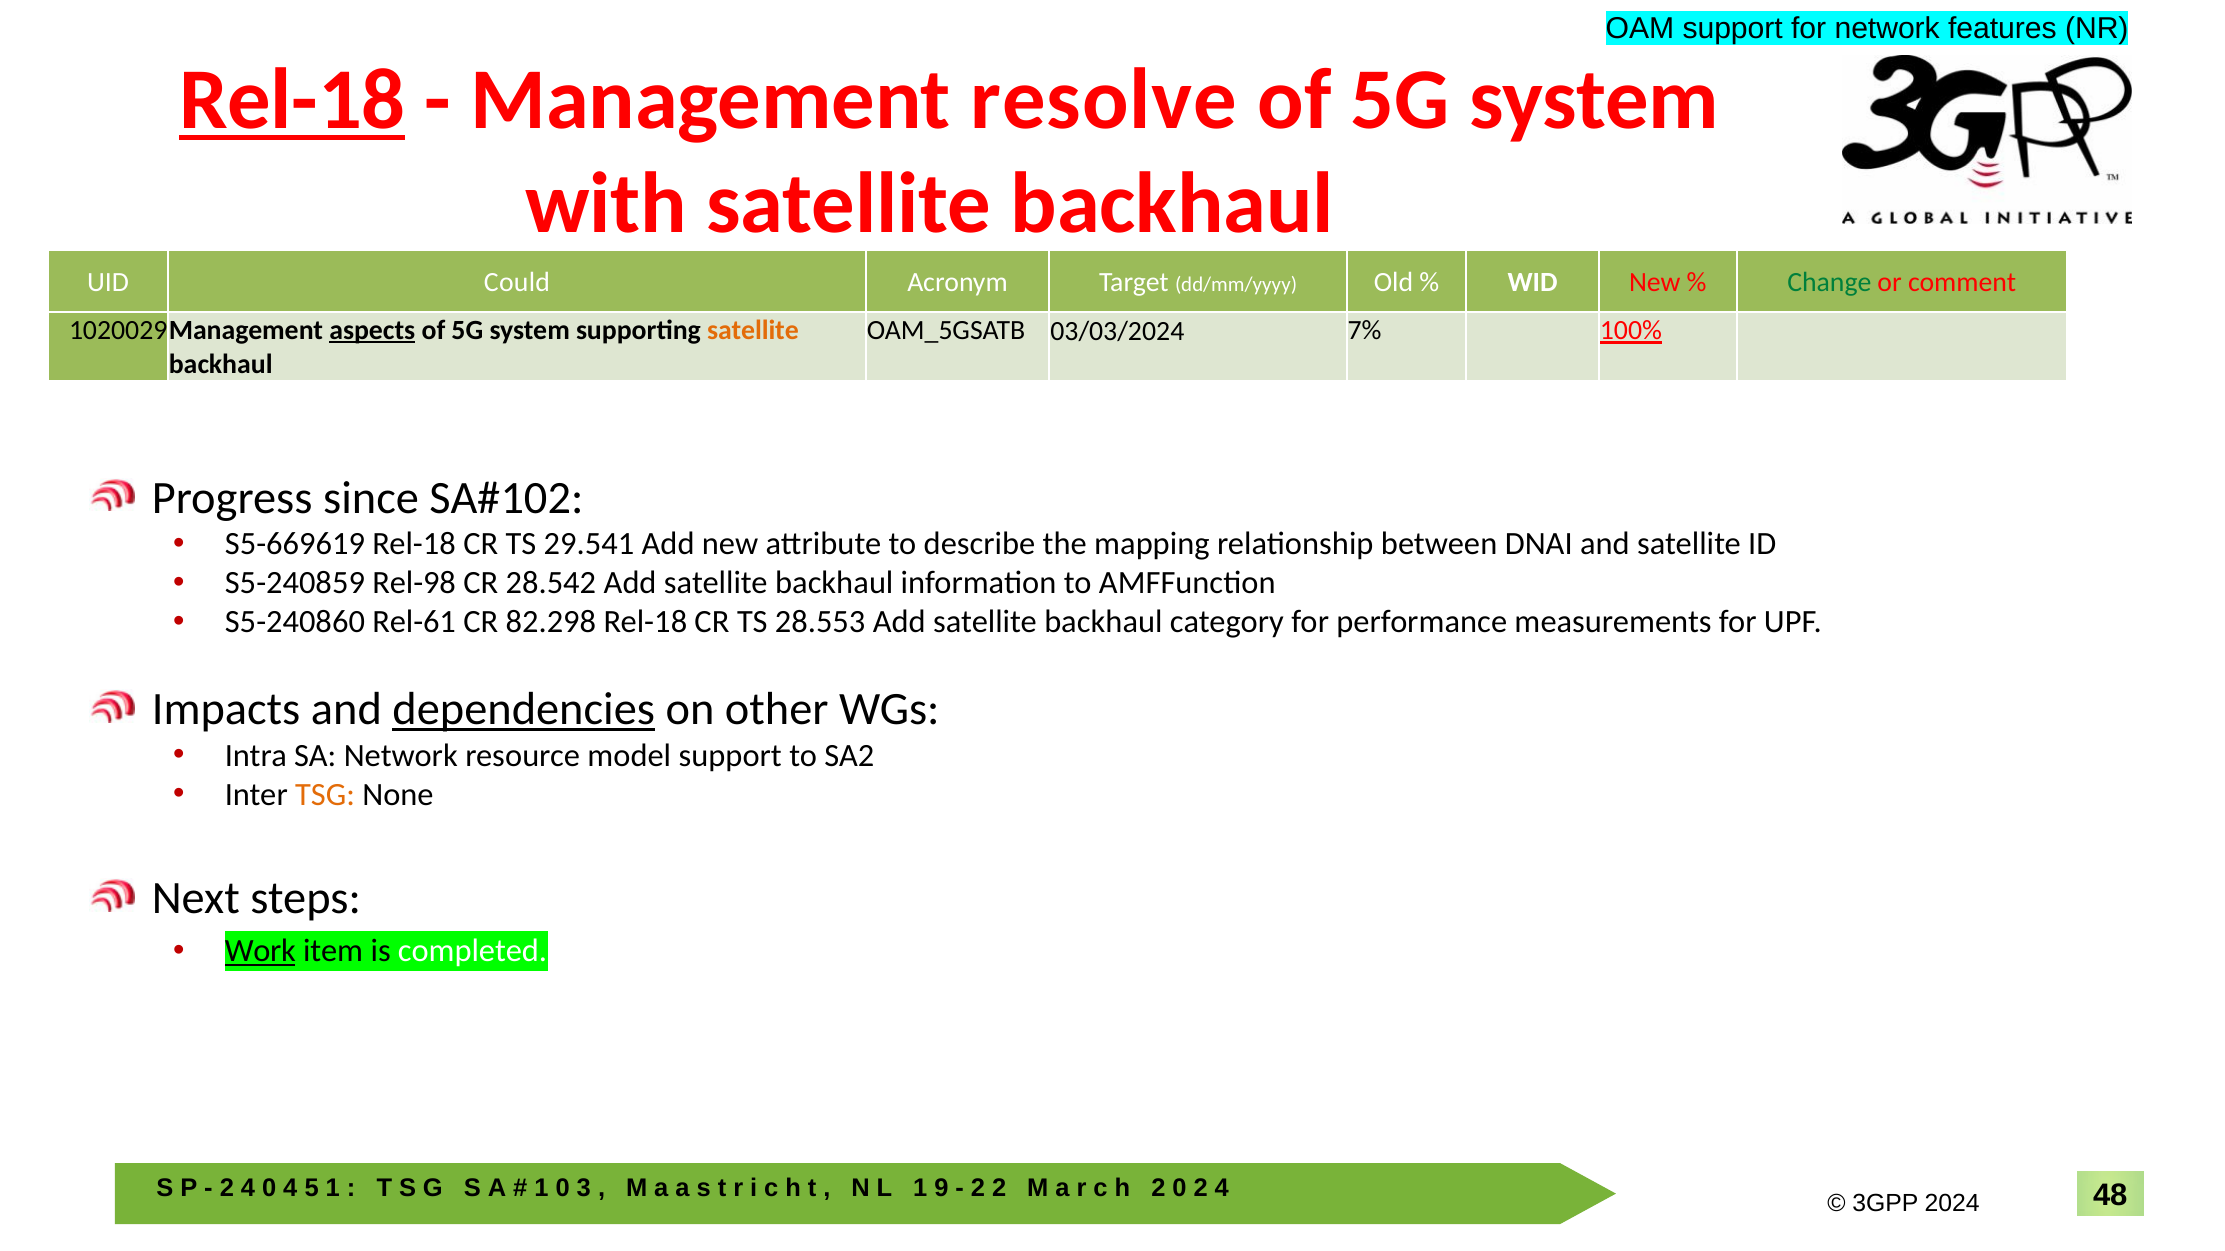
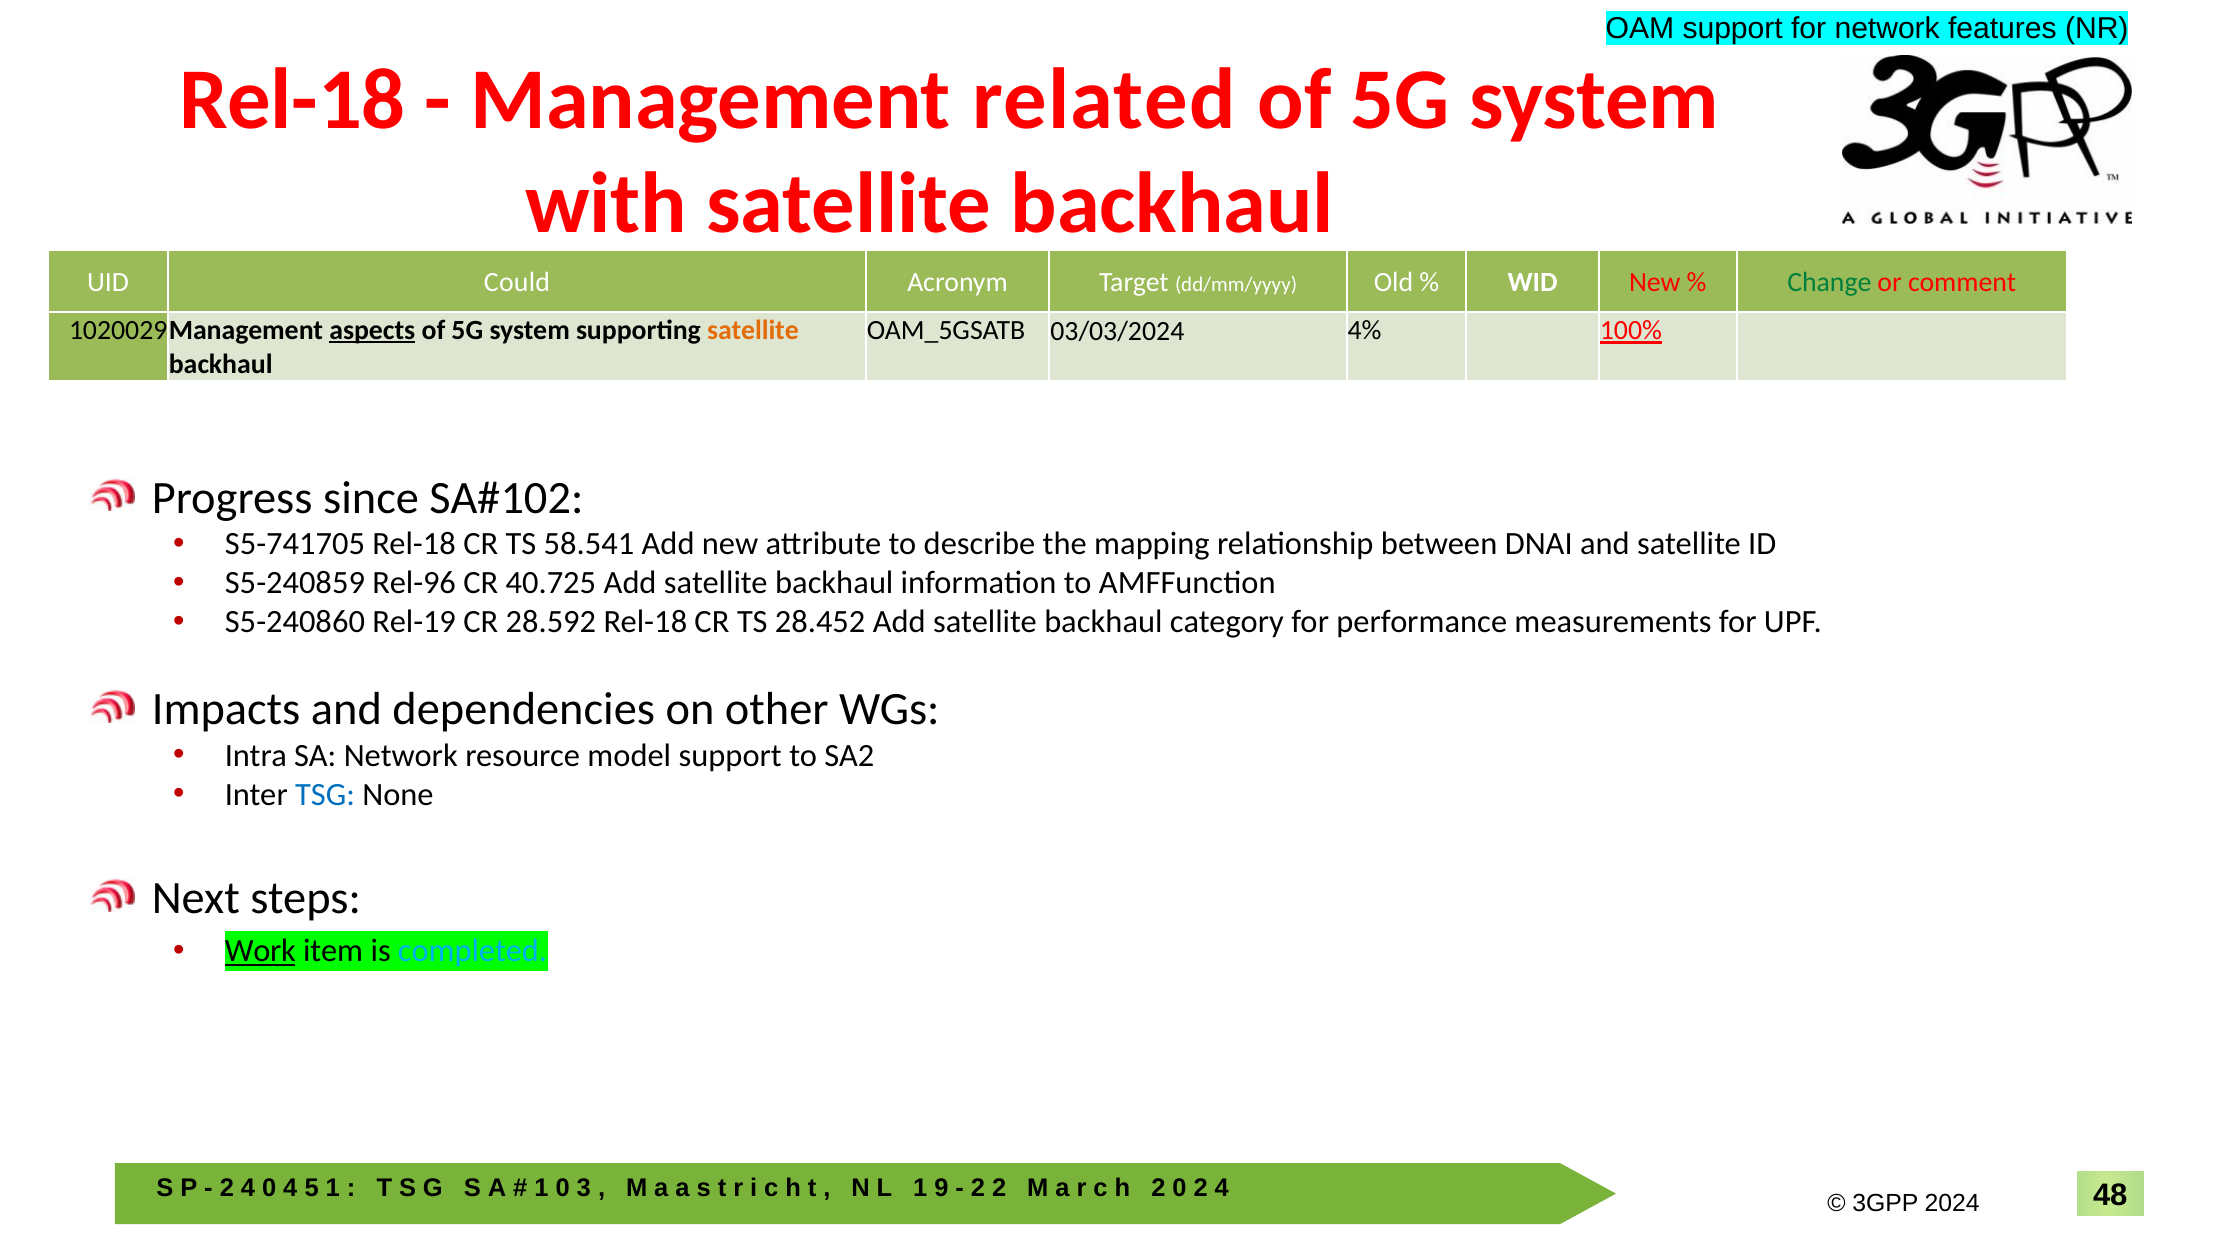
Rel-18 at (292, 100) underline: present -> none
resolve: resolve -> related
7%: 7% -> 4%
S5-669619: S5-669619 -> S5-741705
29.541: 29.541 -> 58.541
Rel-98: Rel-98 -> Rel-96
28.542: 28.542 -> 40.725
Rel-61: Rel-61 -> Rel-19
82.298: 82.298 -> 28.592
28.553: 28.553 -> 28.452
dependencies underline: present -> none
TSG colour: orange -> blue
completed colour: white -> light blue
